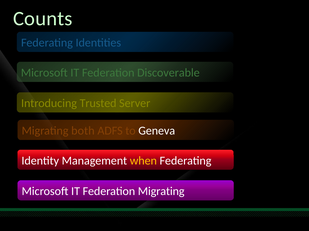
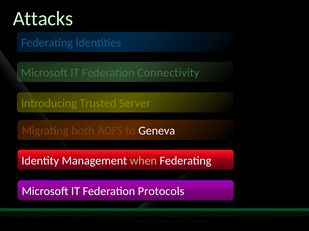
Counts: Counts -> Attacks
Discoverable: Discoverable -> Connectivity
when colour: yellow -> light green
Federation Migrating: Migrating -> Protocols
